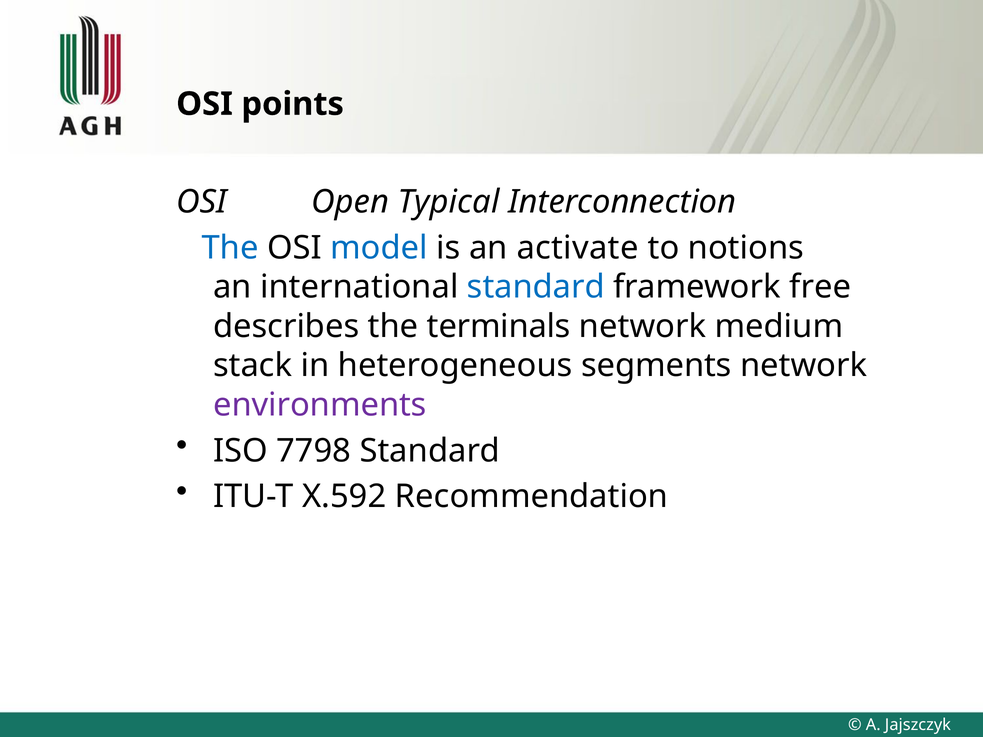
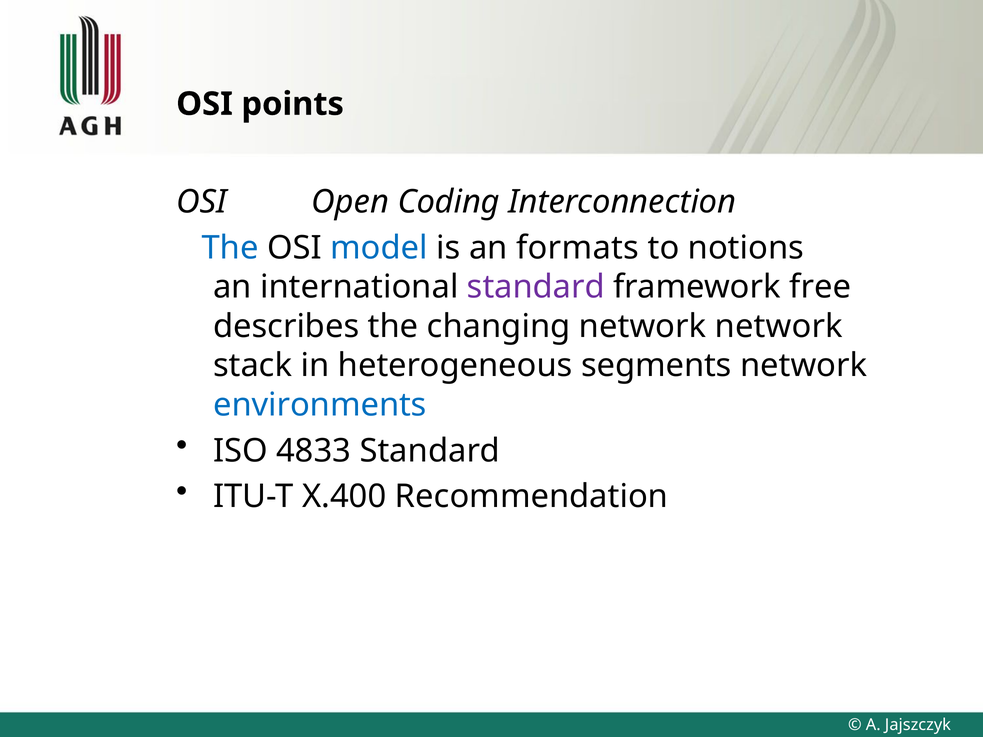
Typical: Typical -> Coding
activate: activate -> formats
standard at (536, 287) colour: blue -> purple
terminals: terminals -> changing
network medium: medium -> network
environments colour: purple -> blue
7798: 7798 -> 4833
X.592: X.592 -> X.400
